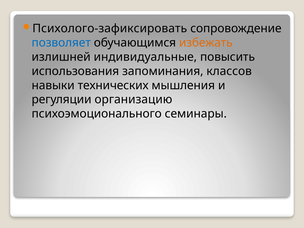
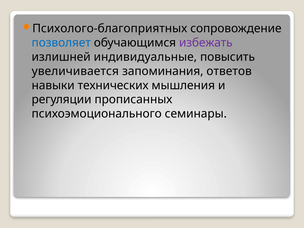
Психолого-зафиксировать: Психолого-зафиксировать -> Психолого-благоприятных
избежать colour: orange -> purple
использования: использования -> увеличивается
классов: классов -> ответов
организацию: организацию -> прописанных
